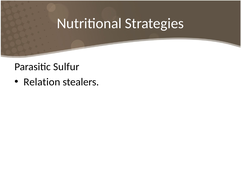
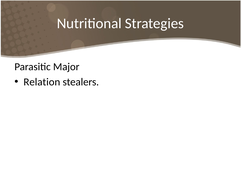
Sulfur: Sulfur -> Major
